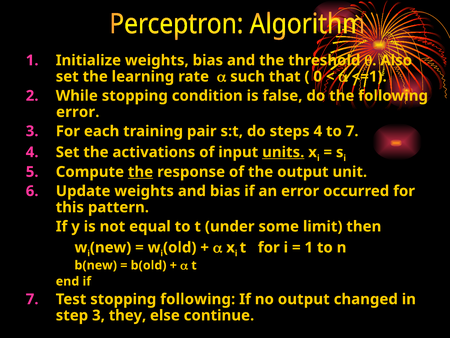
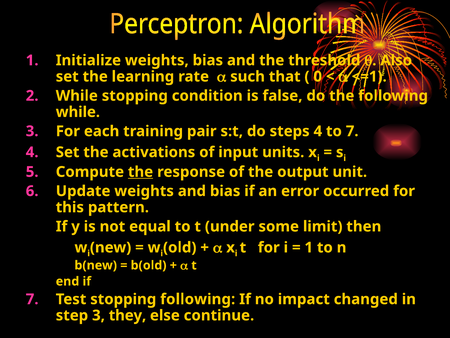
error at (78, 112): error -> while
units underline: present -> none
no output: output -> impact
